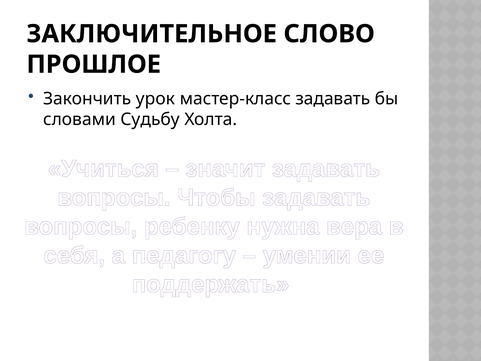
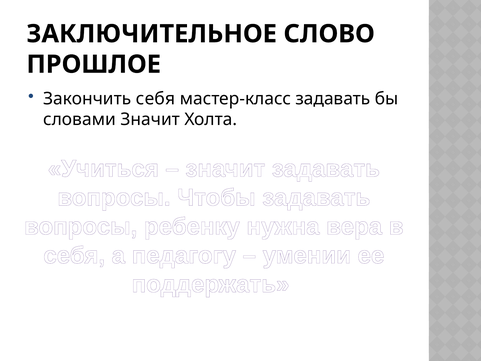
Закончить урок: урок -> себя
словами Судьбу: Судьбу -> Значит
